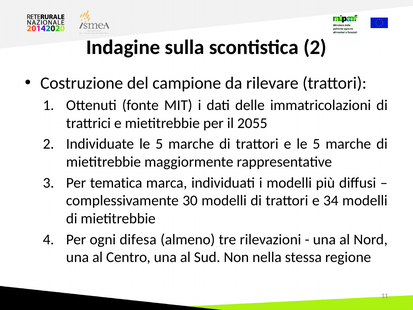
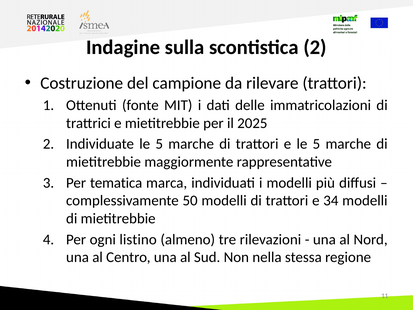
2055: 2055 -> 2025
30: 30 -> 50
difesa: difesa -> listino
